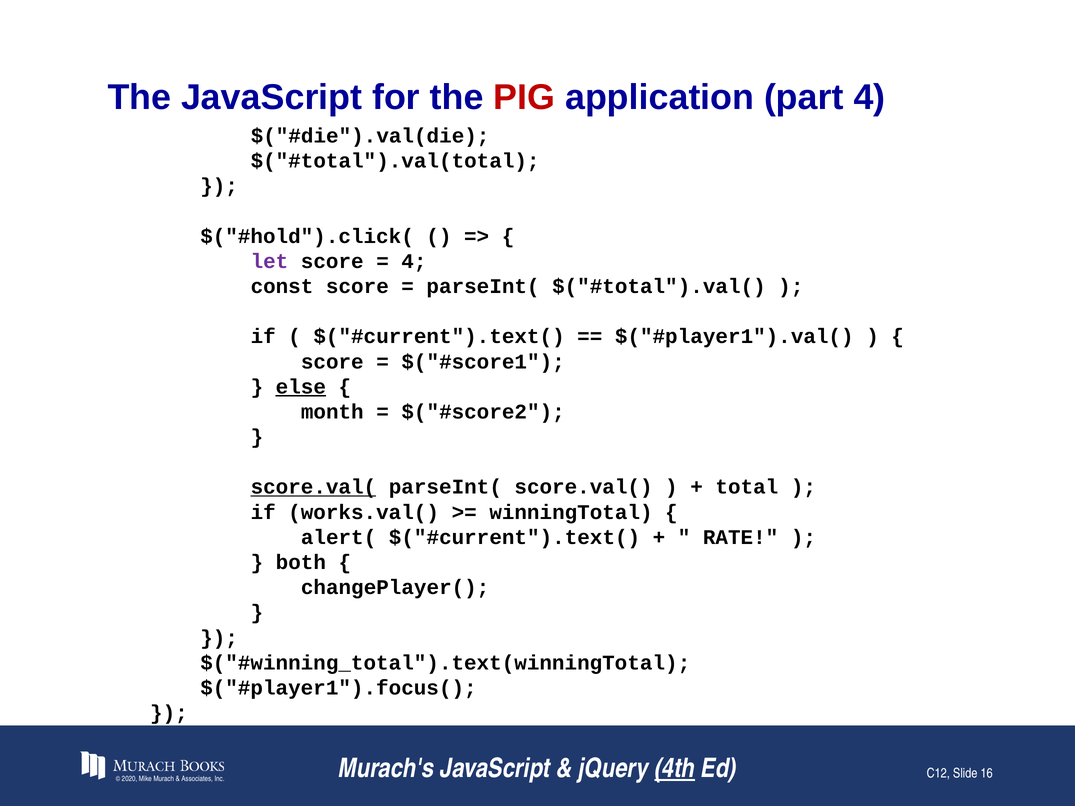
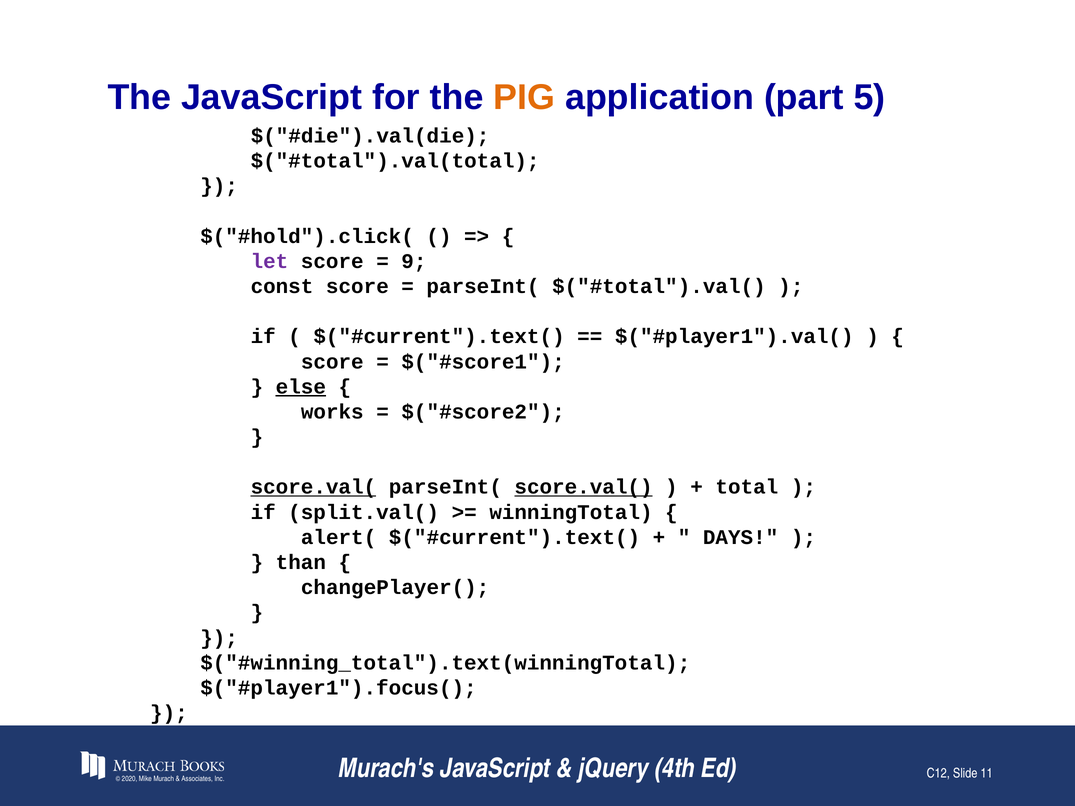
PIG colour: red -> orange
part 4: 4 -> 5
4 at (414, 261): 4 -> 9
month: month -> works
score.val( at (584, 487) underline: none -> present
works.val(: works.val( -> split.val(
RATE: RATE -> DAYS
both: both -> than
4th underline: present -> none
16: 16 -> 11
